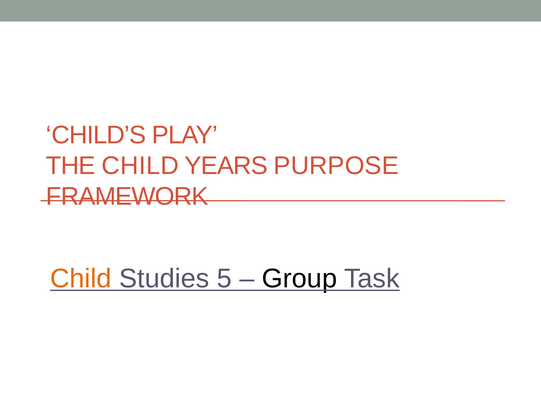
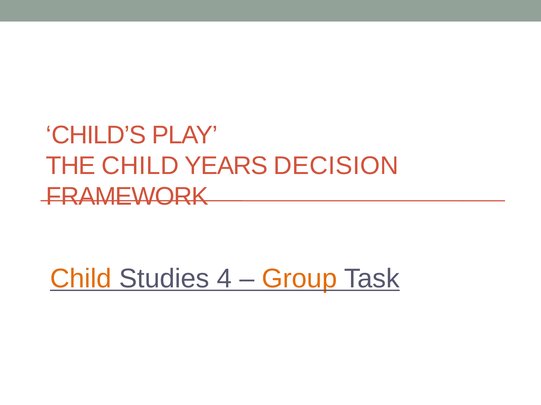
PURPOSE: PURPOSE -> DECISION
5: 5 -> 4
Group colour: black -> orange
